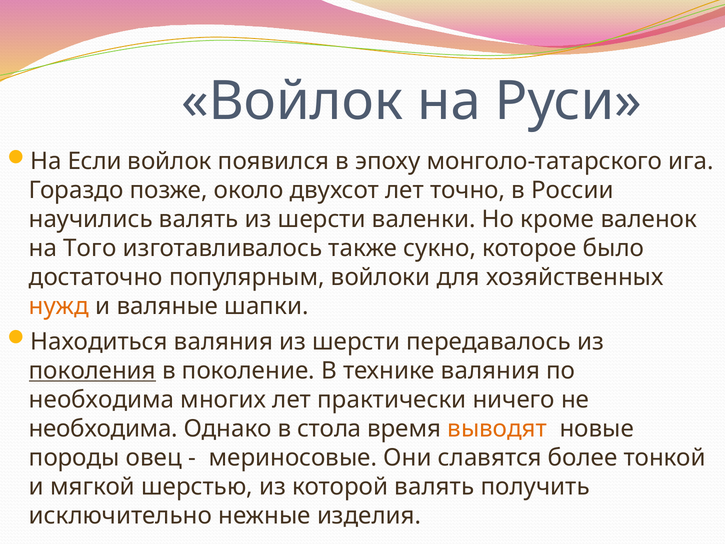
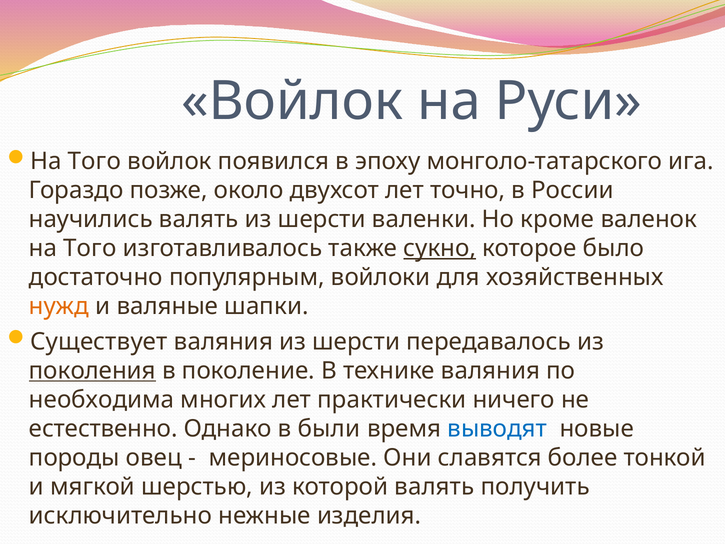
Если at (95, 161): Если -> Того
сукно underline: none -> present
Находиться: Находиться -> Существует
необходима at (103, 428): необходима -> естественно
стола: стола -> были
выводят colour: orange -> blue
